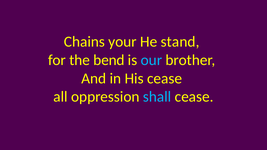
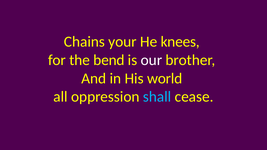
stand: stand -> knees
our colour: light blue -> white
His cease: cease -> world
